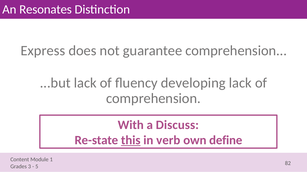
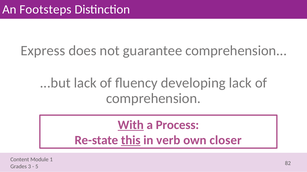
Resonates: Resonates -> Footsteps
With underline: none -> present
Discuss: Discuss -> Process
define: define -> closer
